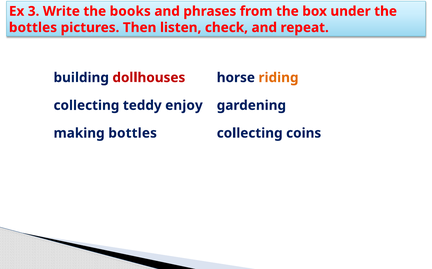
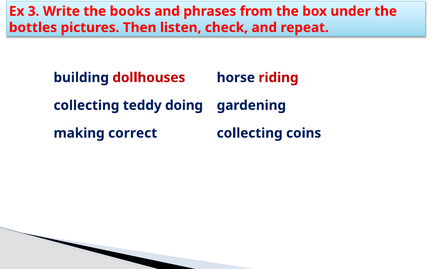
riding colour: orange -> red
enjoy: enjoy -> doing
making bottles: bottles -> correct
